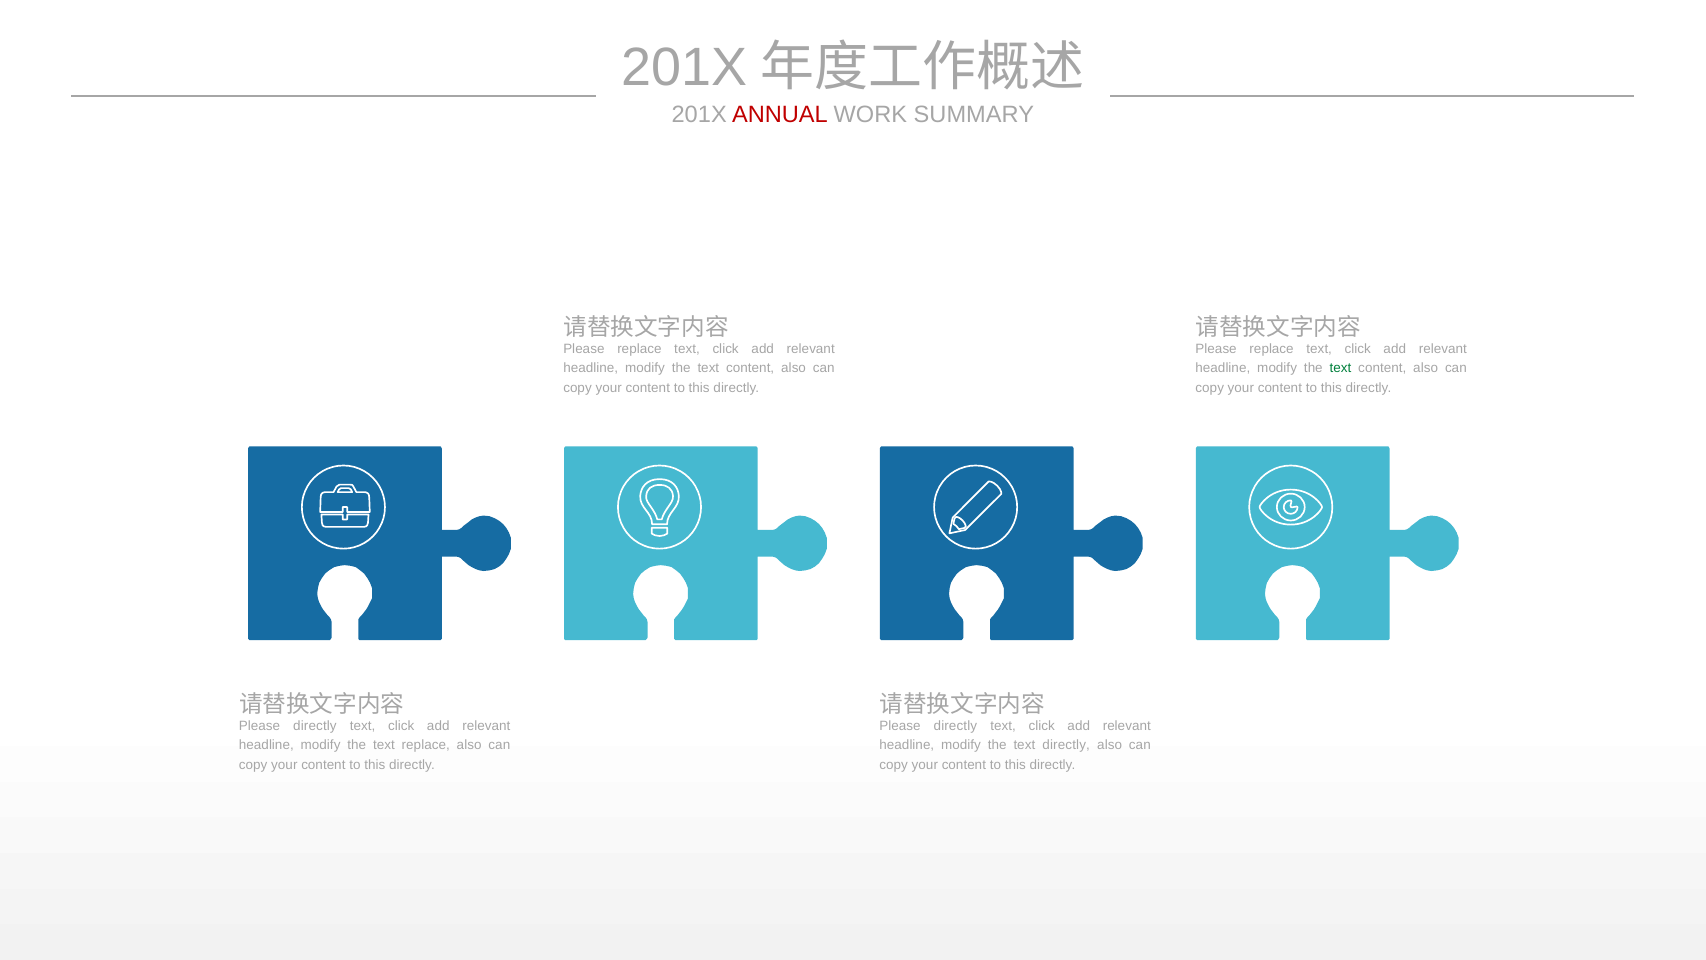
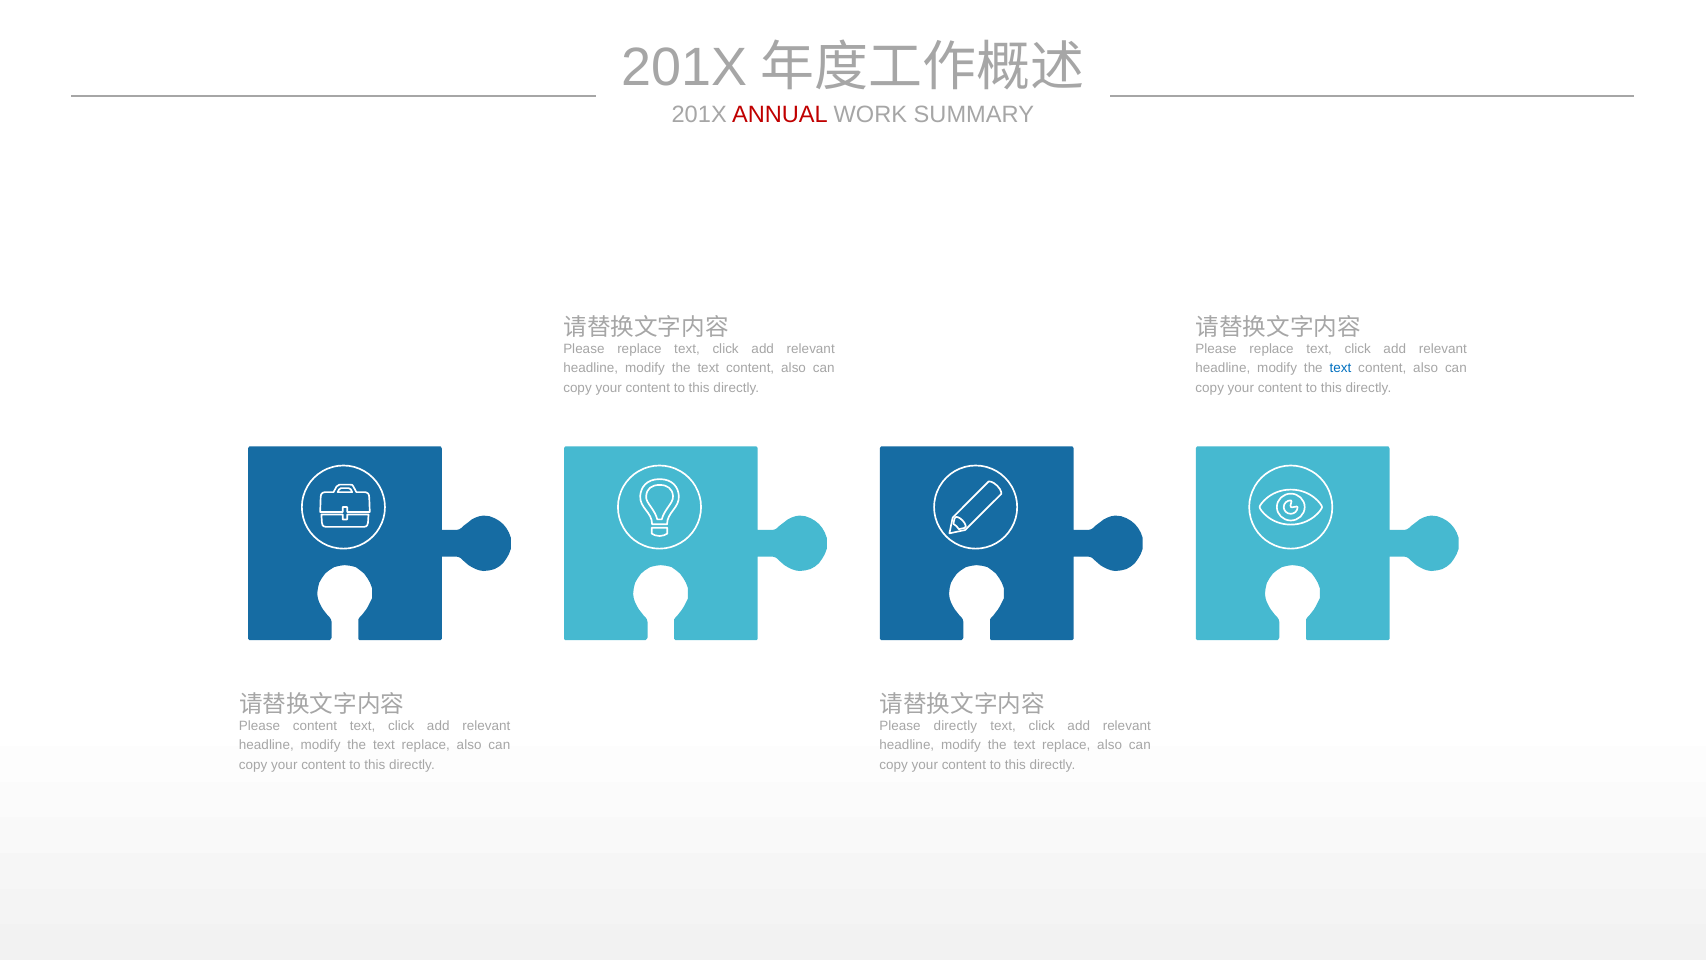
text at (1341, 368) colour: green -> blue
directly at (315, 726): directly -> content
directly at (1066, 745): directly -> replace
